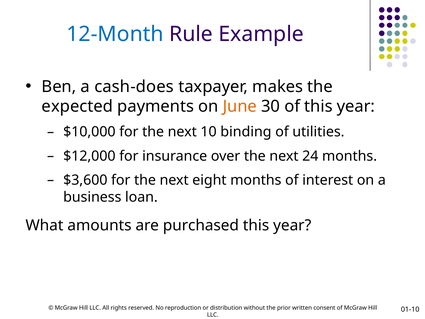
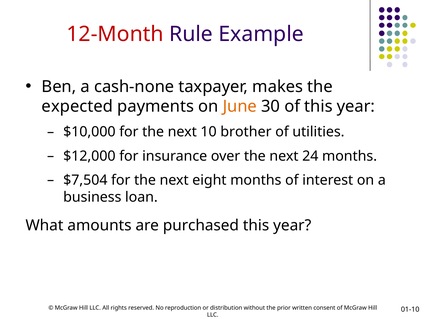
12-Month colour: blue -> red
cash-does: cash-does -> cash-none
binding: binding -> brother
$3,600: $3,600 -> $7,504
